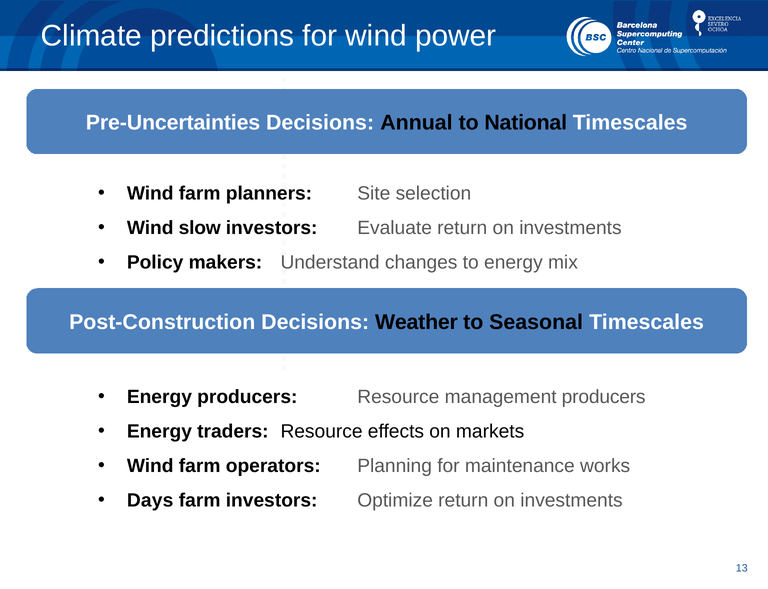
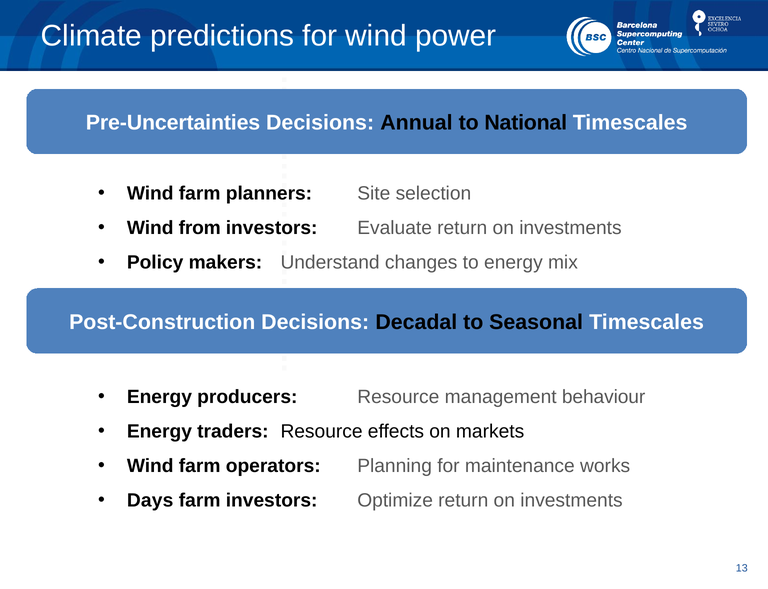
slow: slow -> from
Weather: Weather -> Decadal
management producers: producers -> behaviour
